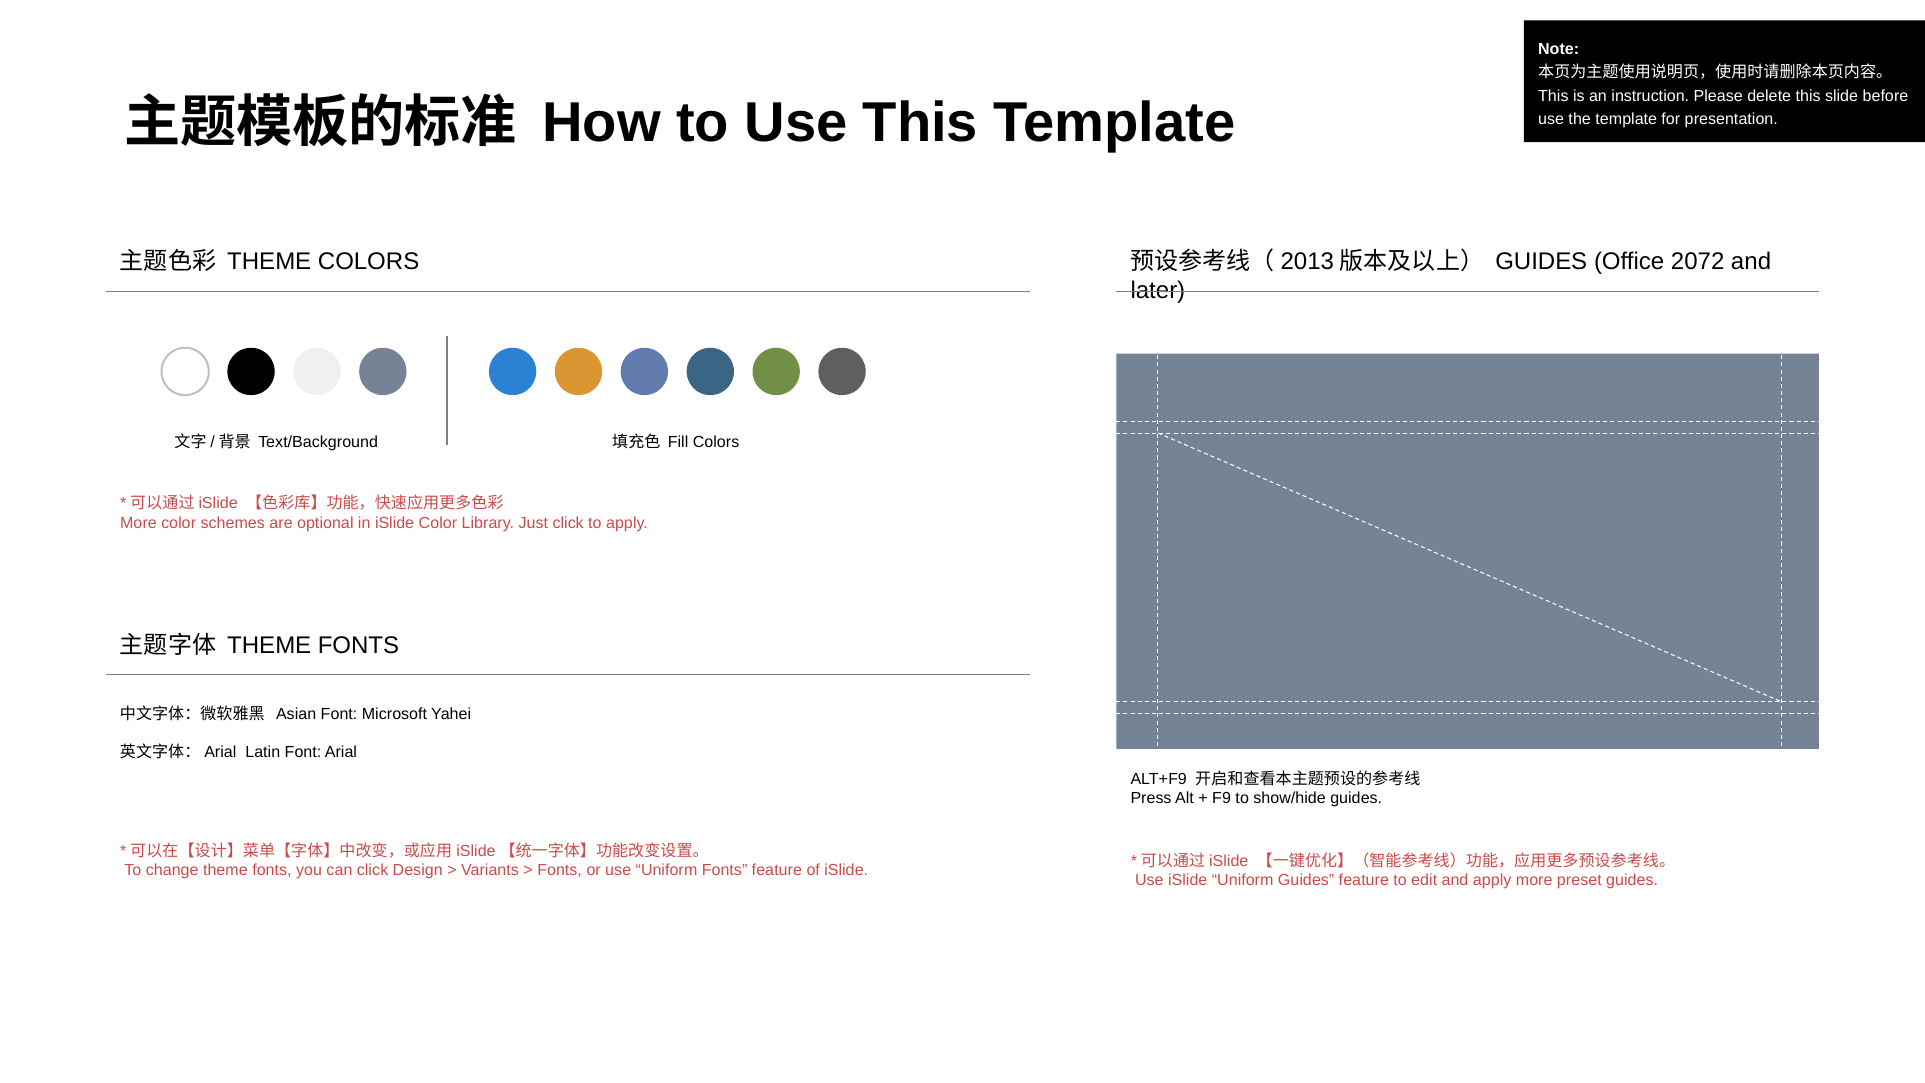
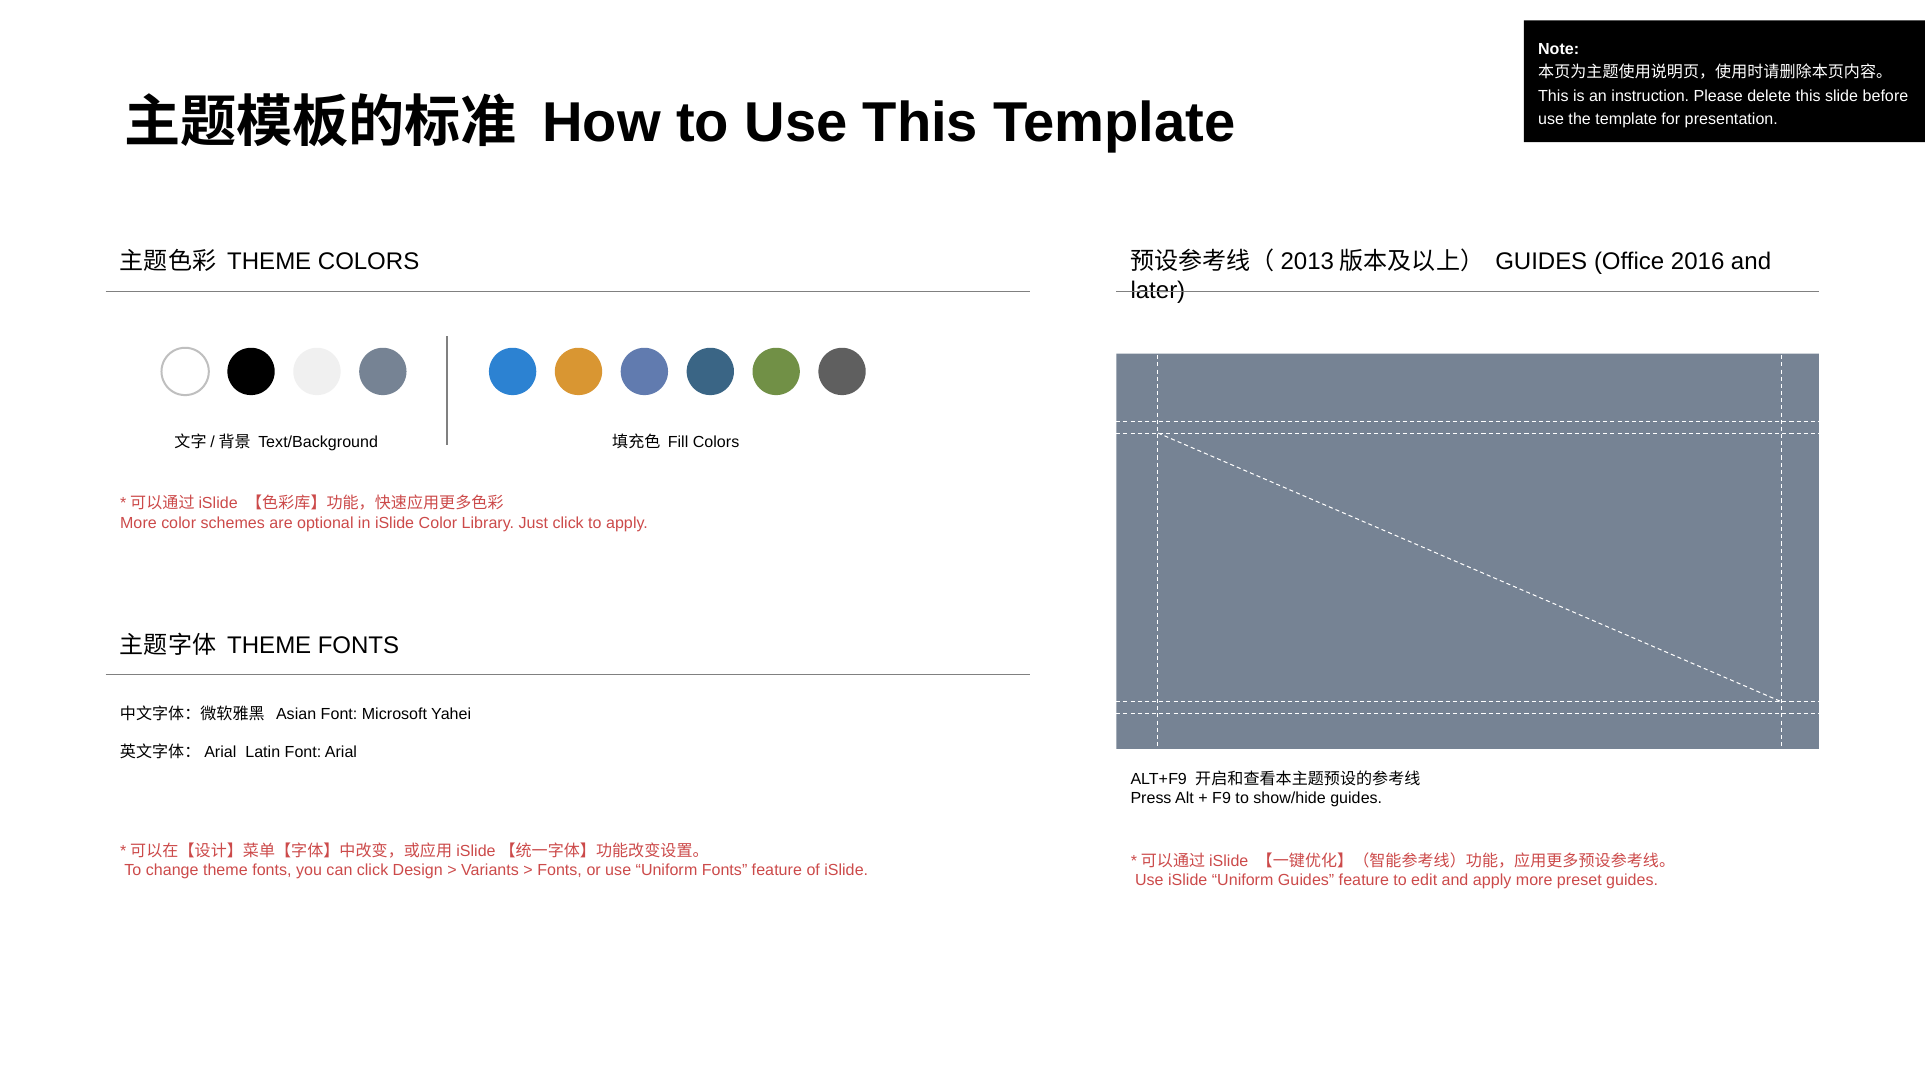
2072: 2072 -> 2016
